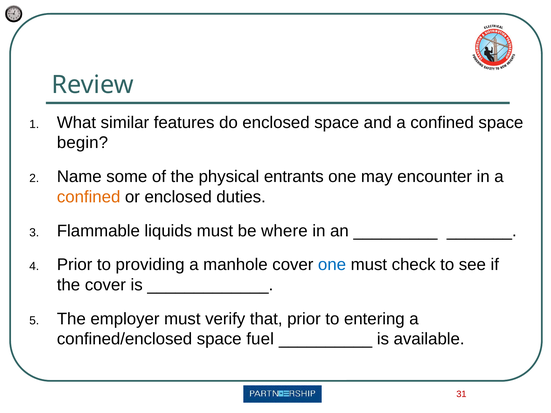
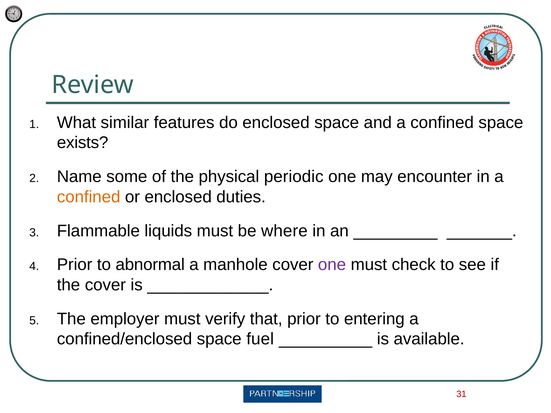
begin: begin -> exists
entrants: entrants -> periodic
providing: providing -> abnormal
one at (332, 265) colour: blue -> purple
